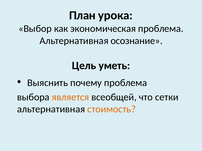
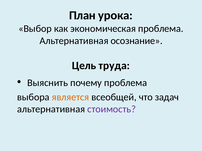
уметь: уметь -> труда
сетки: сетки -> задач
стоимость colour: orange -> purple
